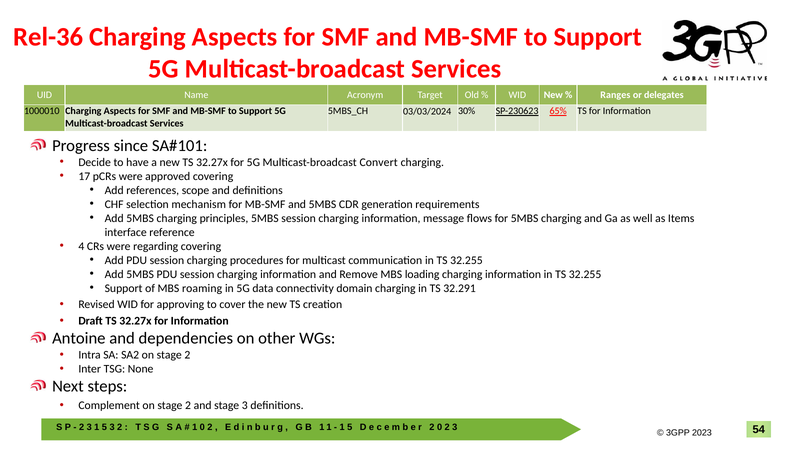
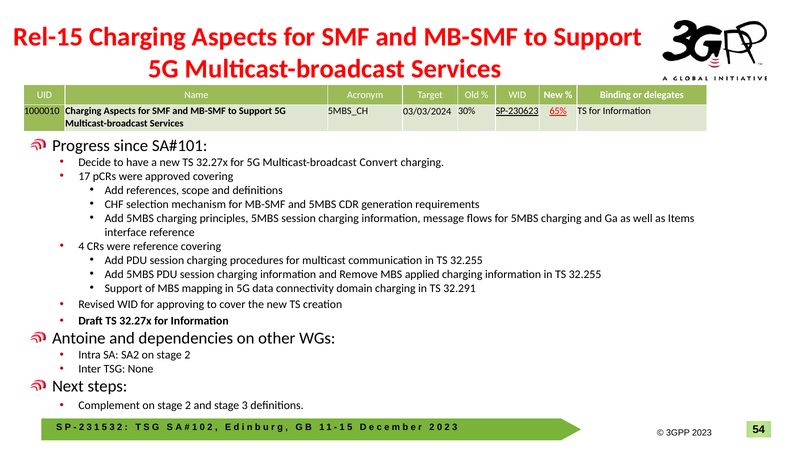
Rel-36: Rel-36 -> Rel-15
Ranges: Ranges -> Binding
were regarding: regarding -> reference
loading: loading -> applied
roaming: roaming -> mapping
